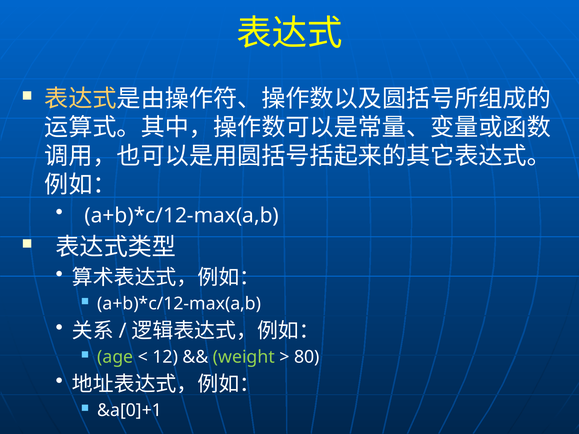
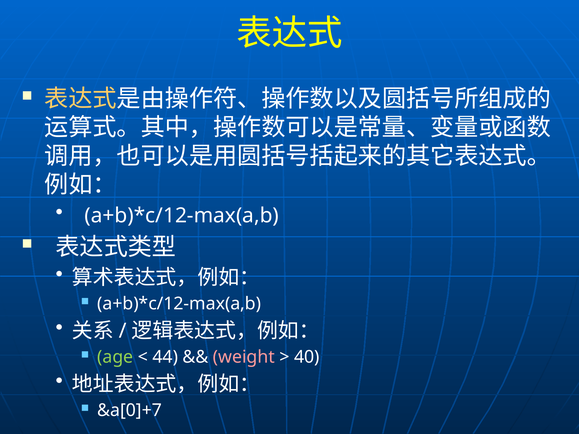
12: 12 -> 44
weight colour: light green -> pink
80: 80 -> 40
&a[0]+1: &a[0]+1 -> &a[0]+7
